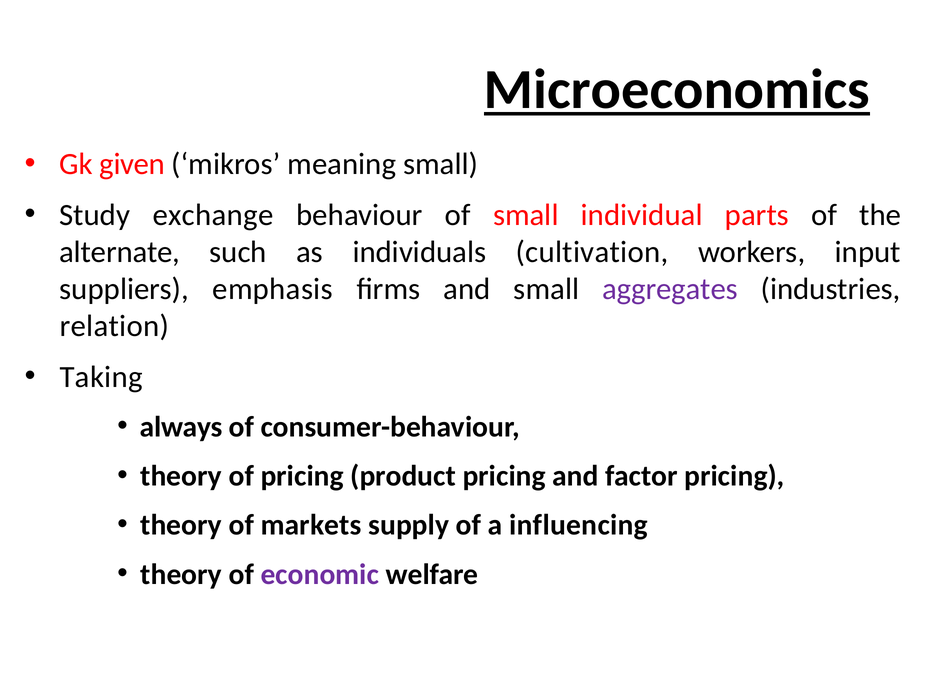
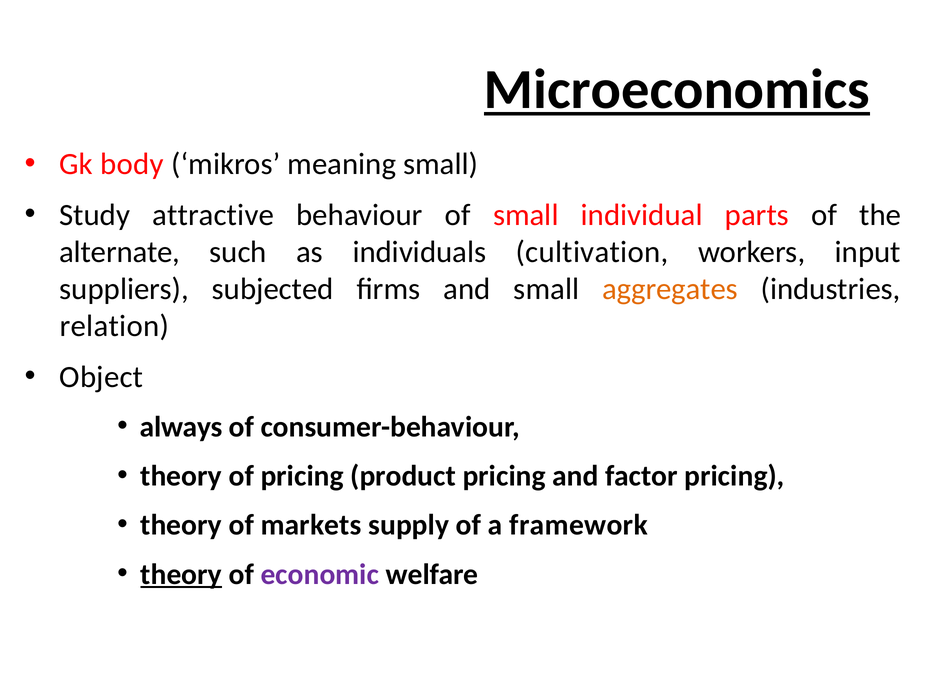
given: given -> body
exchange: exchange -> attractive
emphasis: emphasis -> subjected
aggregates colour: purple -> orange
Taking: Taking -> Object
influencing: influencing -> framework
theory at (181, 575) underline: none -> present
